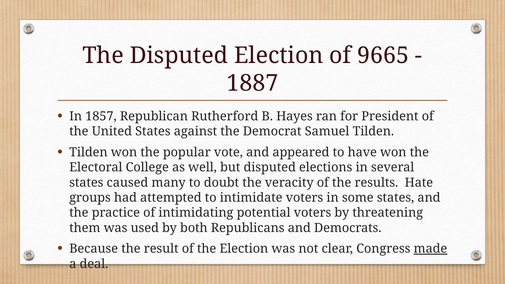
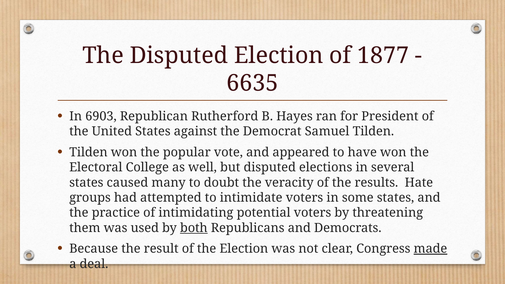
9665: 9665 -> 1877
1887: 1887 -> 6635
1857: 1857 -> 6903
both underline: none -> present
